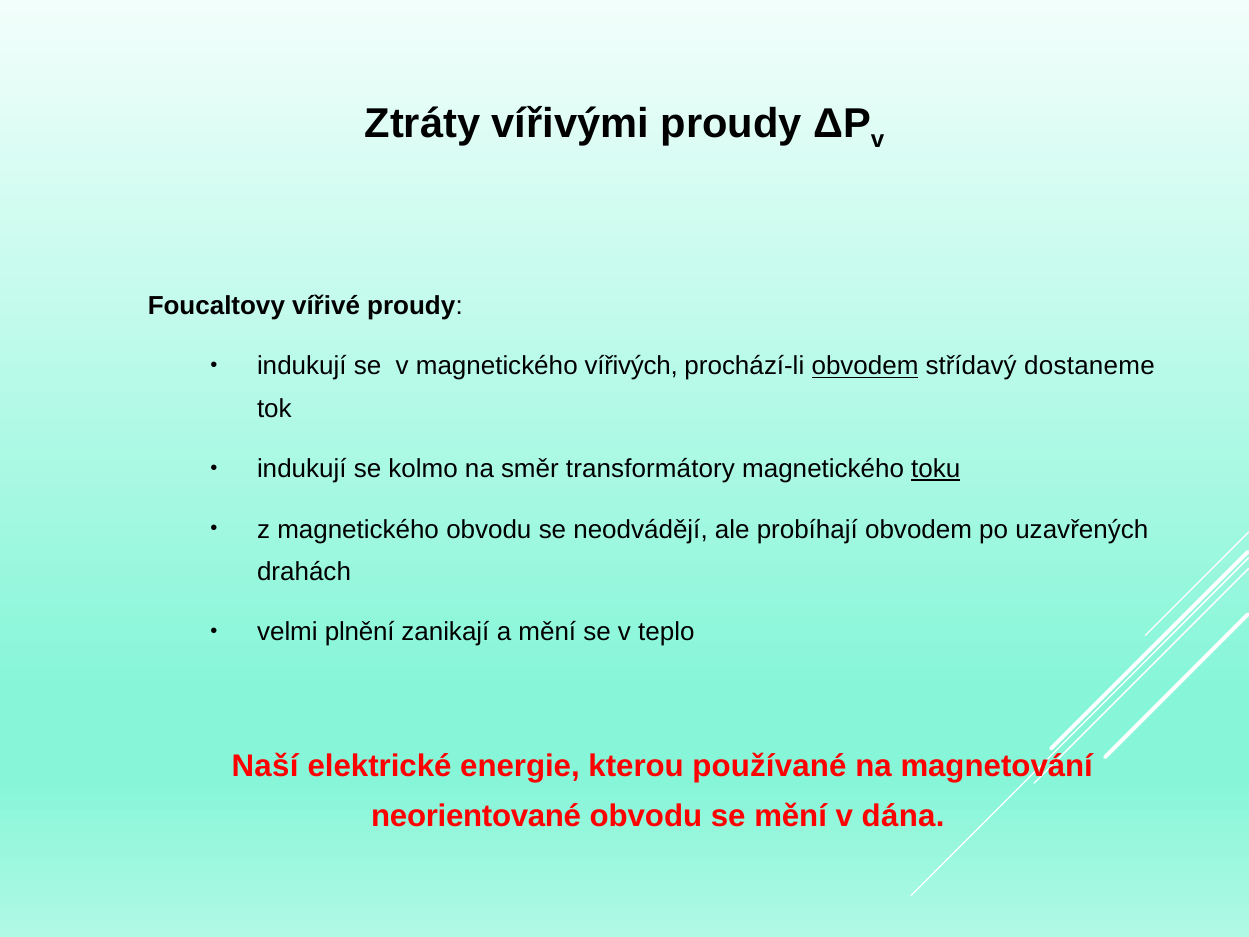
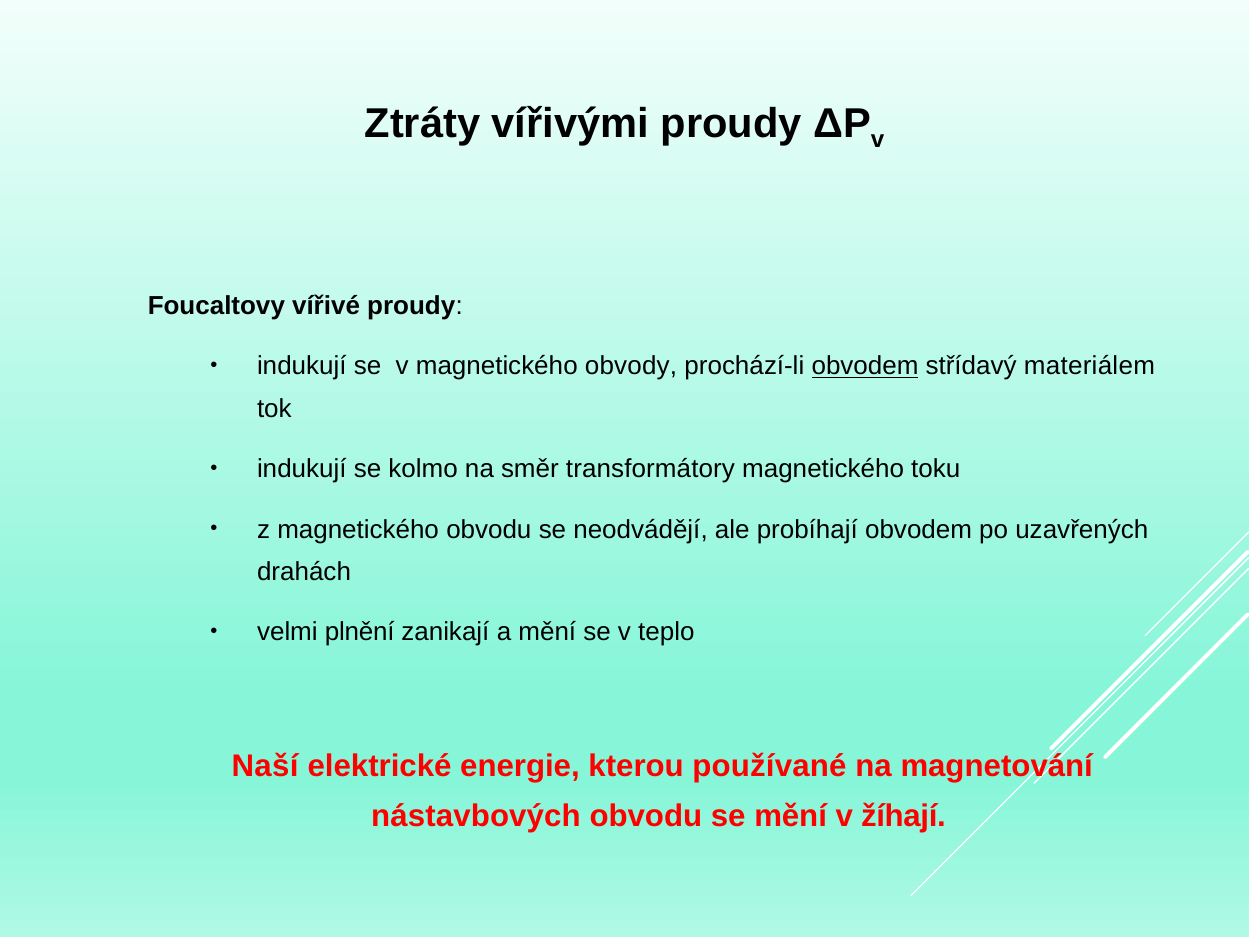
vířivých: vířivých -> obvody
dostaneme: dostaneme -> materiálem
toku underline: present -> none
neorientované: neorientované -> nástavbových
dána: dána -> žíhají
